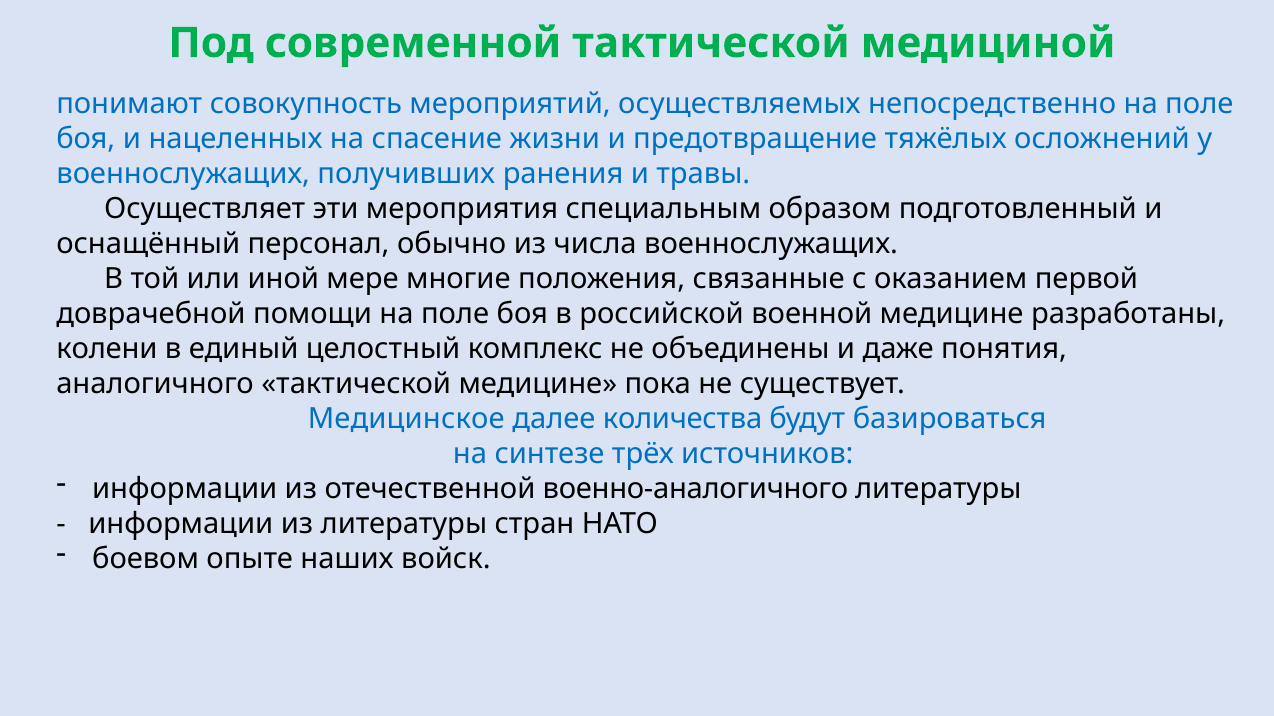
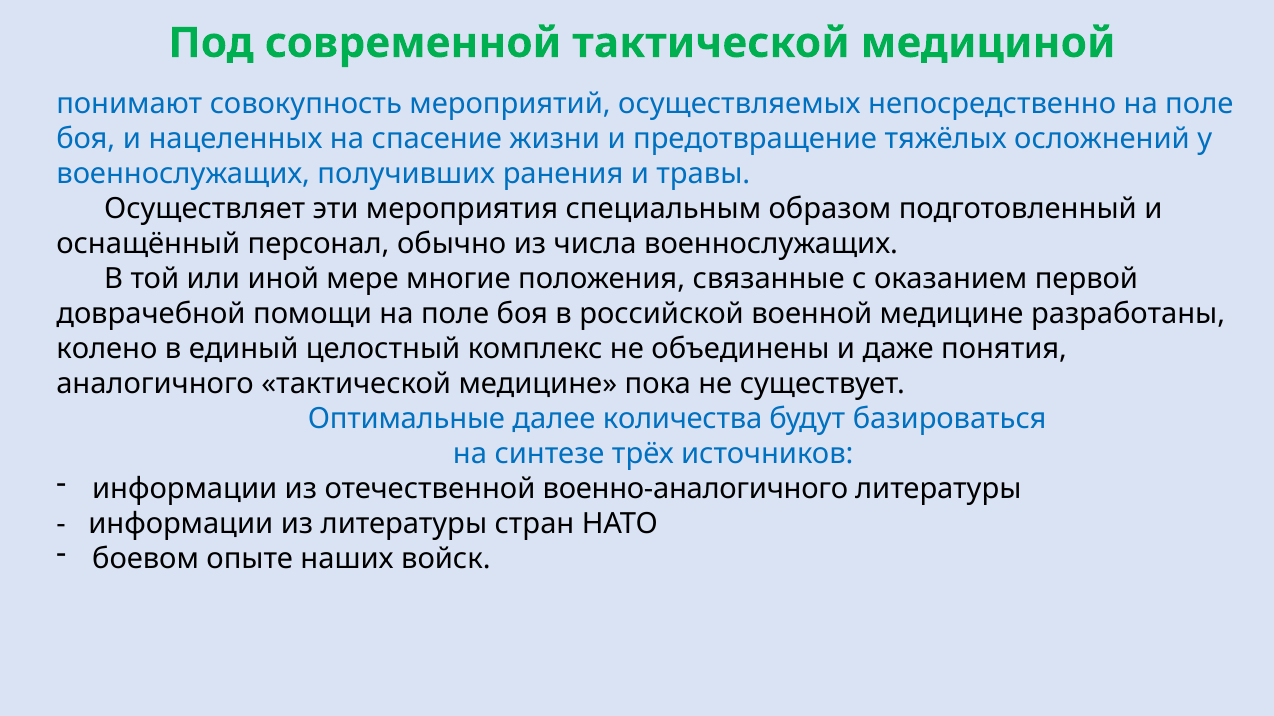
колени: колени -> колено
Медицинское: Медицинское -> Оптимальные
